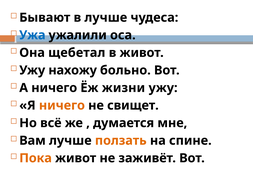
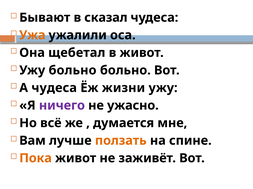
в лучше: лучше -> сказал
Ужа colour: blue -> orange
Ужу нахожу: нахожу -> больно
А ничего: ничего -> чудеса
ничего at (62, 106) colour: orange -> purple
свищет: свищет -> ужасно
